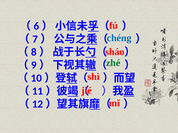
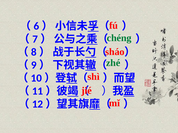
chéng colour: blue -> green
